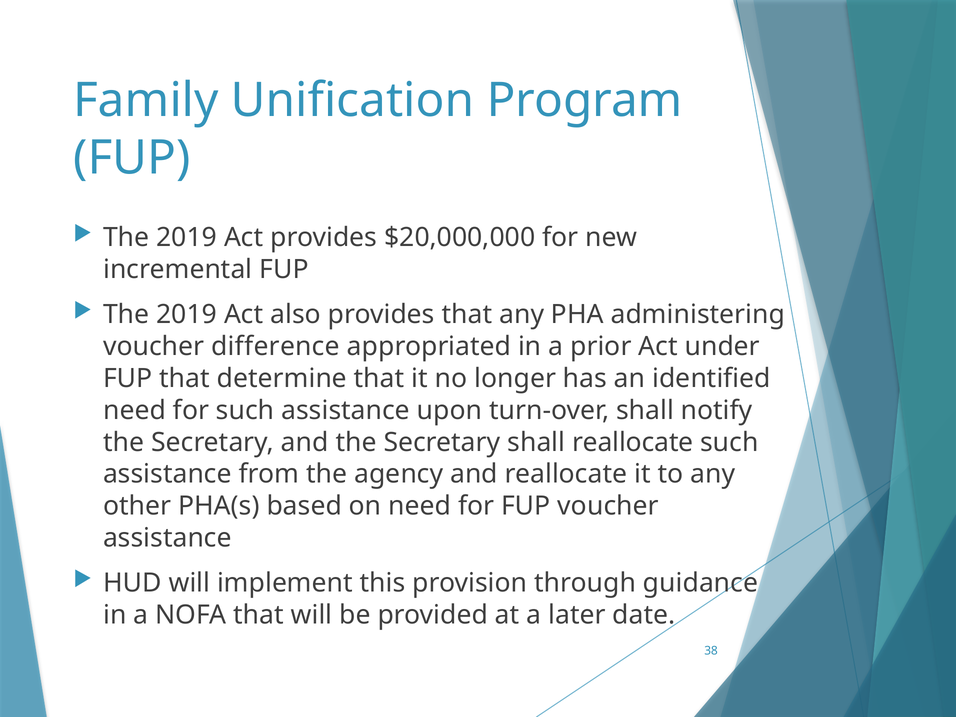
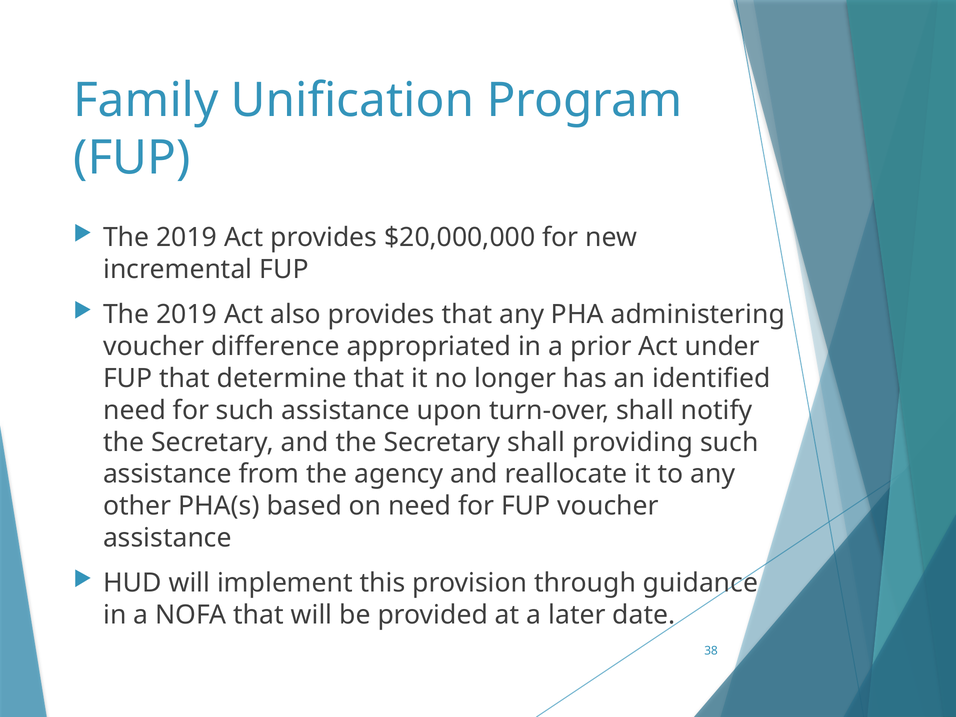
shall reallocate: reallocate -> providing
